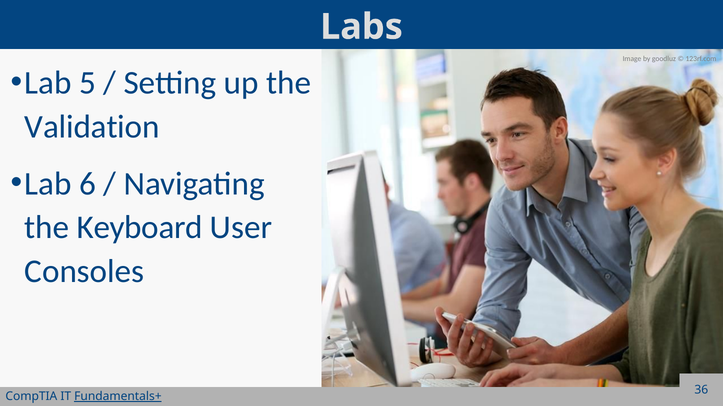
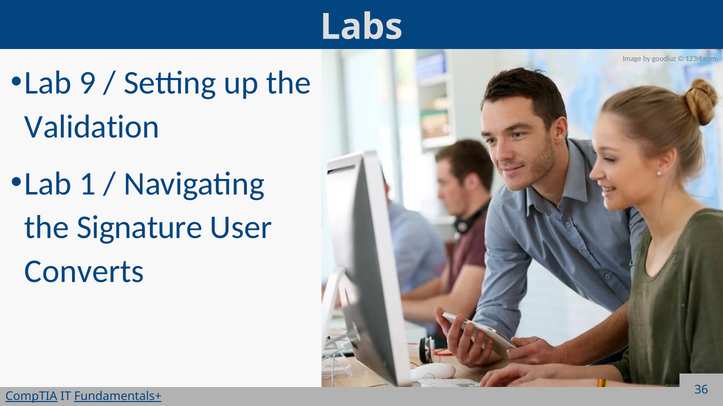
5: 5 -> 9
6: 6 -> 1
Keyboard: Keyboard -> Signature
Consoles: Consoles -> Converts
CompTIA underline: none -> present
